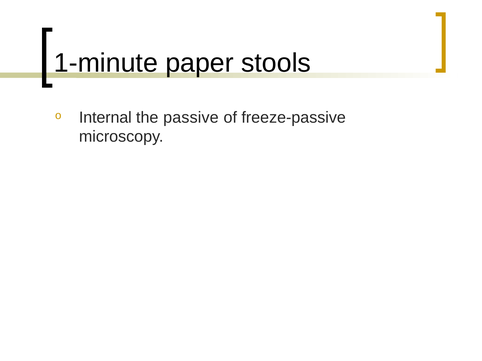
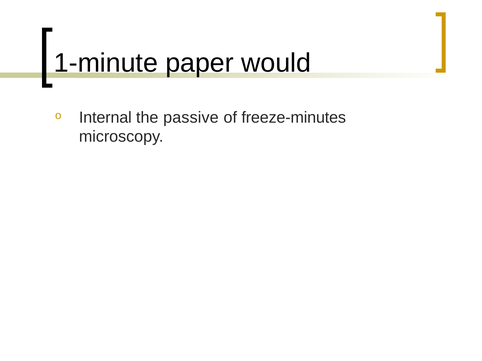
stools: stools -> would
freeze-passive: freeze-passive -> freeze-minutes
